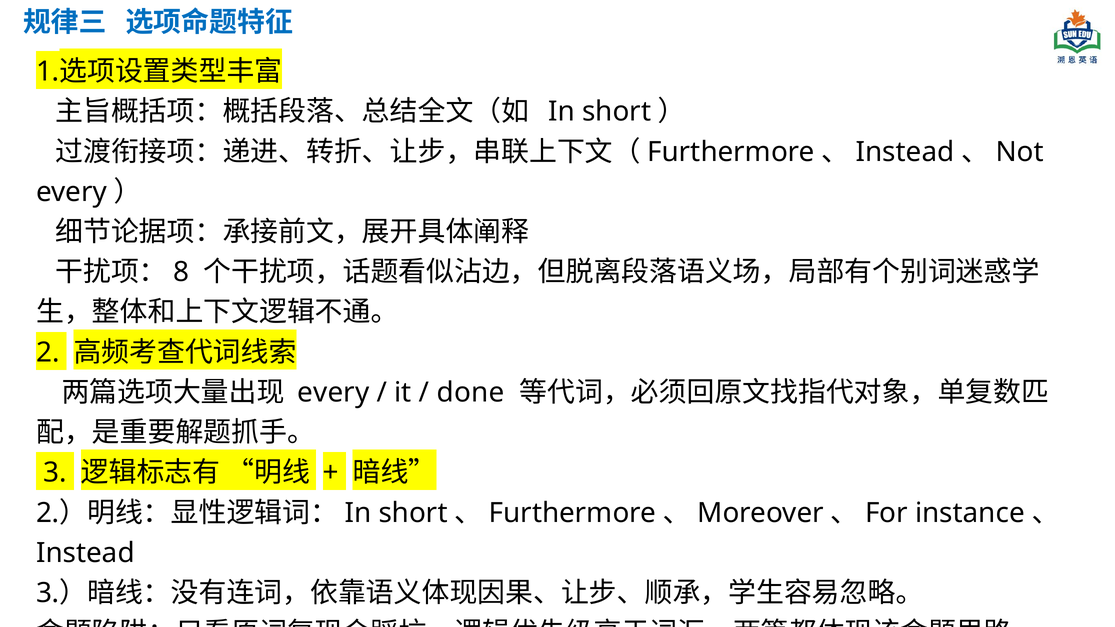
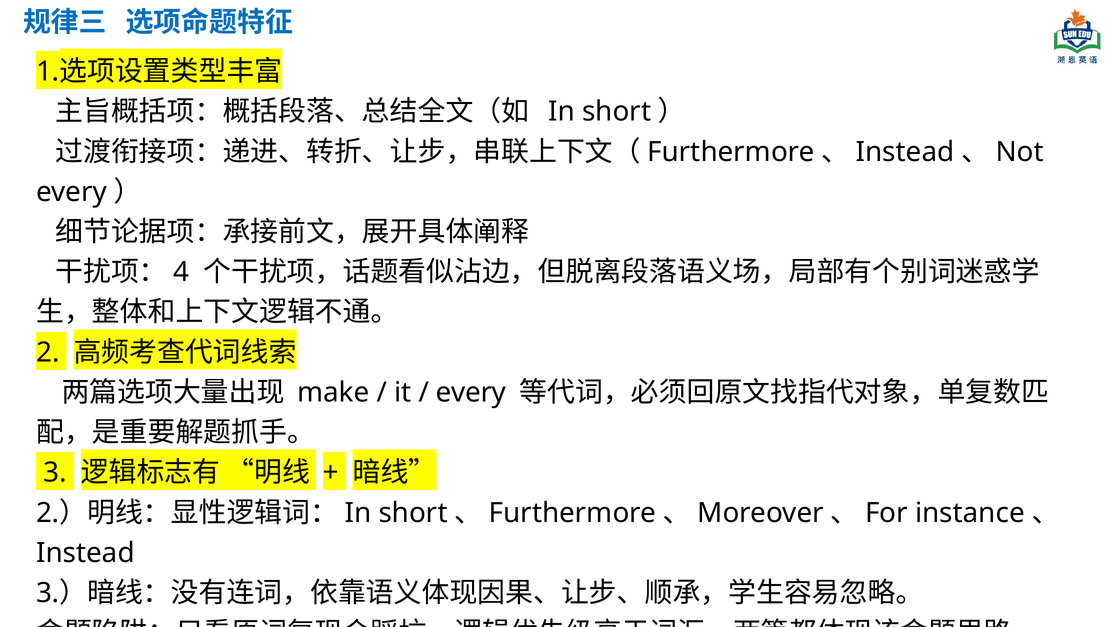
8: 8 -> 4
every at (333, 393): every -> make
done at (471, 393): done -> every
